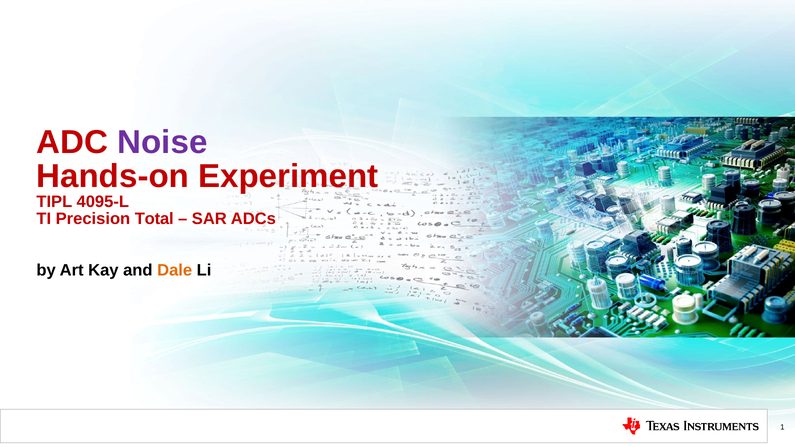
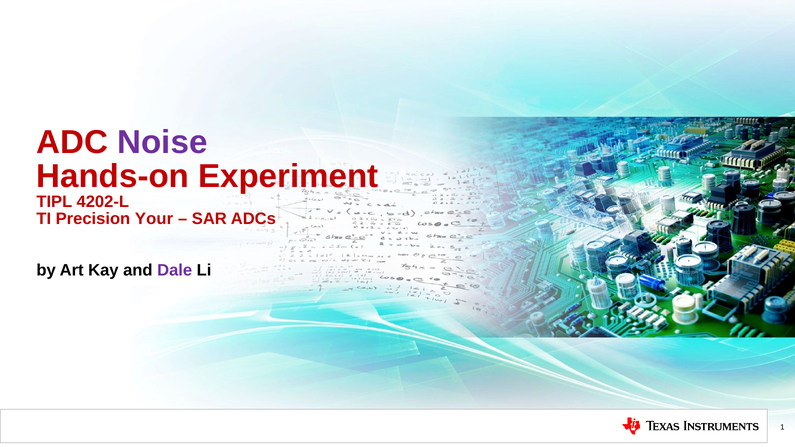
4095-L: 4095-L -> 4202-L
Total: Total -> Your
Dale colour: orange -> purple
